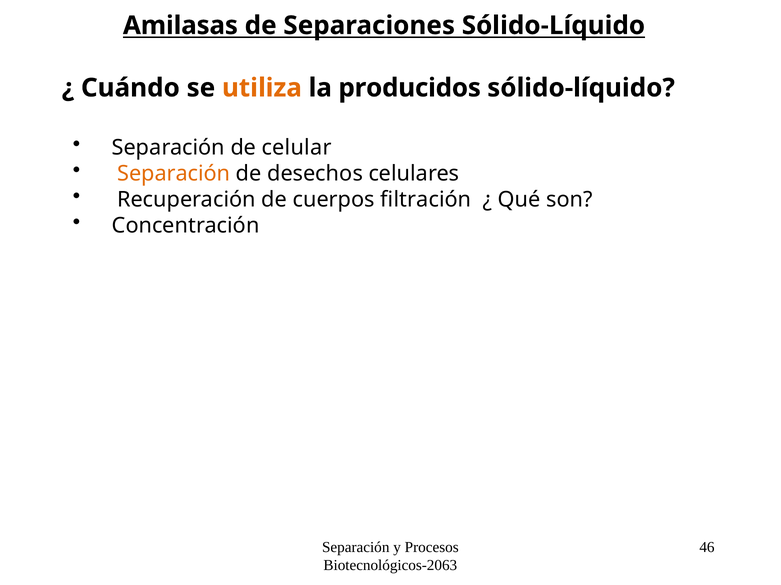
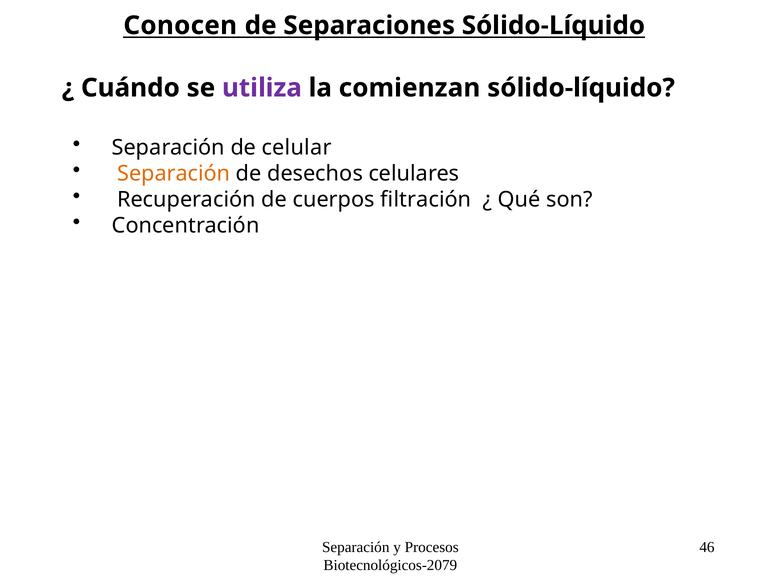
Amilasas: Amilasas -> Conocen
utiliza colour: orange -> purple
producidos: producidos -> comienzan
Biotecnológicos-2063: Biotecnológicos-2063 -> Biotecnológicos-2079
